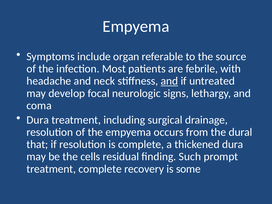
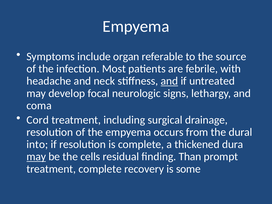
Dura at (38, 120): Dura -> Cord
that: that -> into
may at (36, 157) underline: none -> present
Such: Such -> Than
